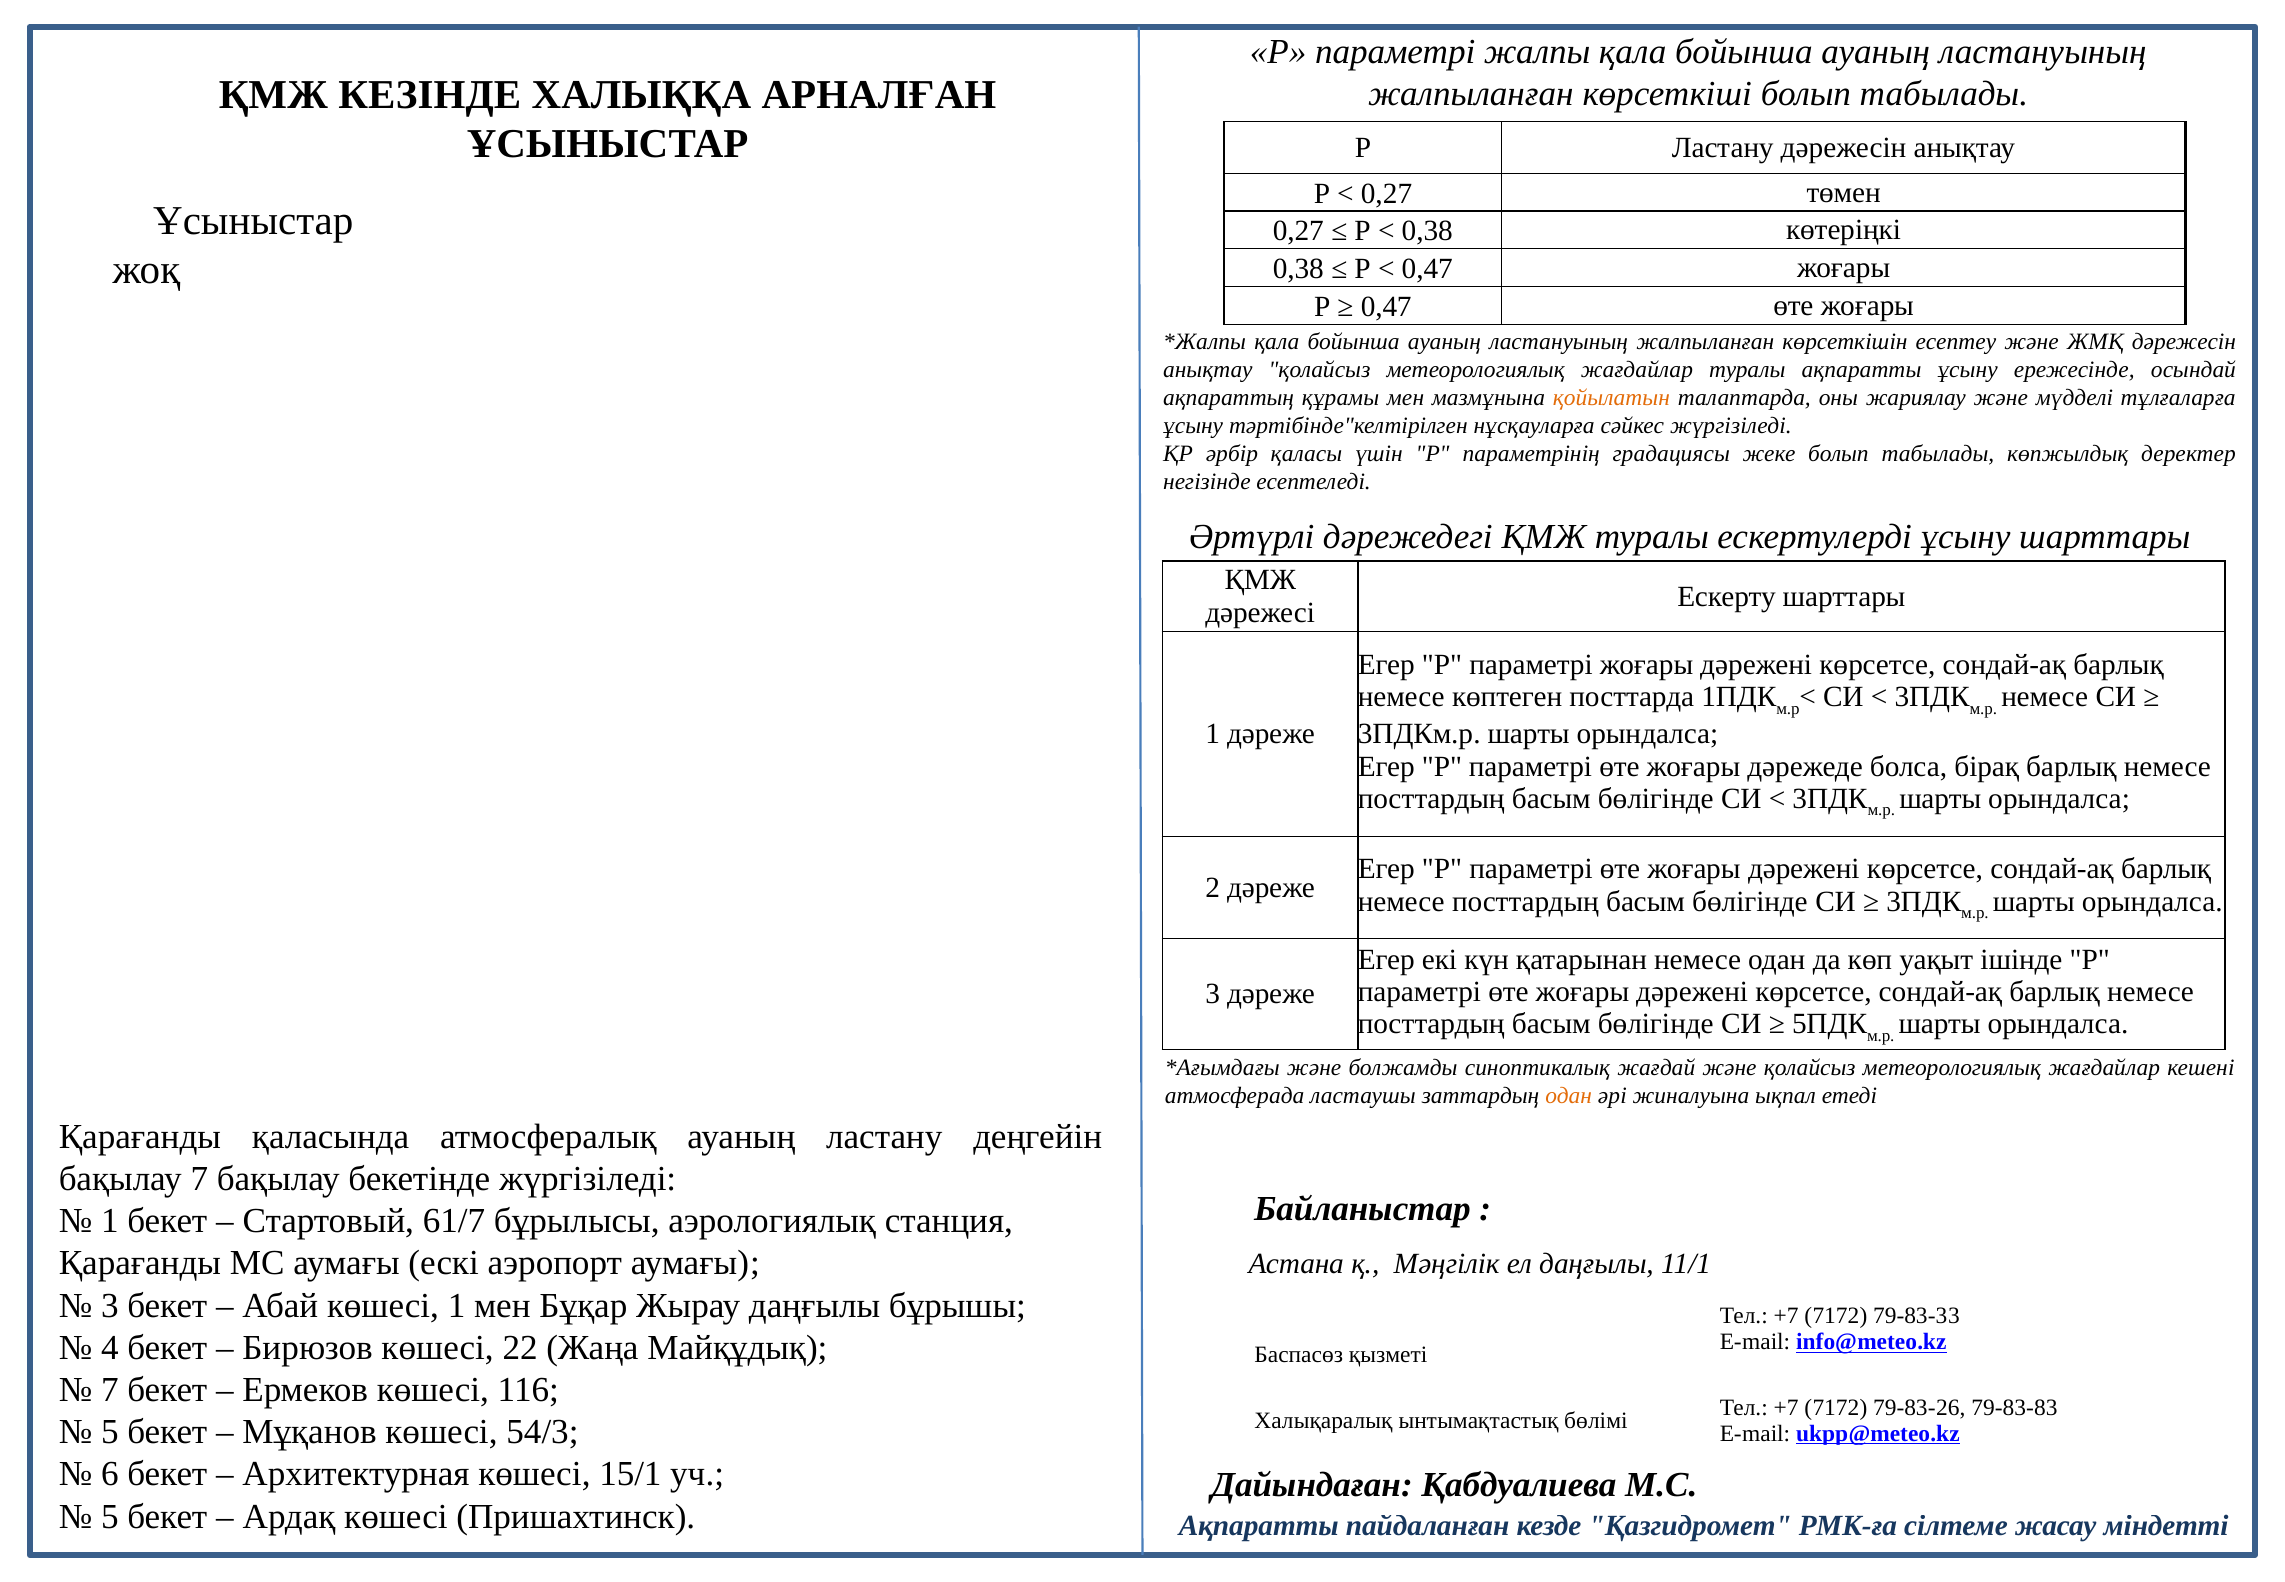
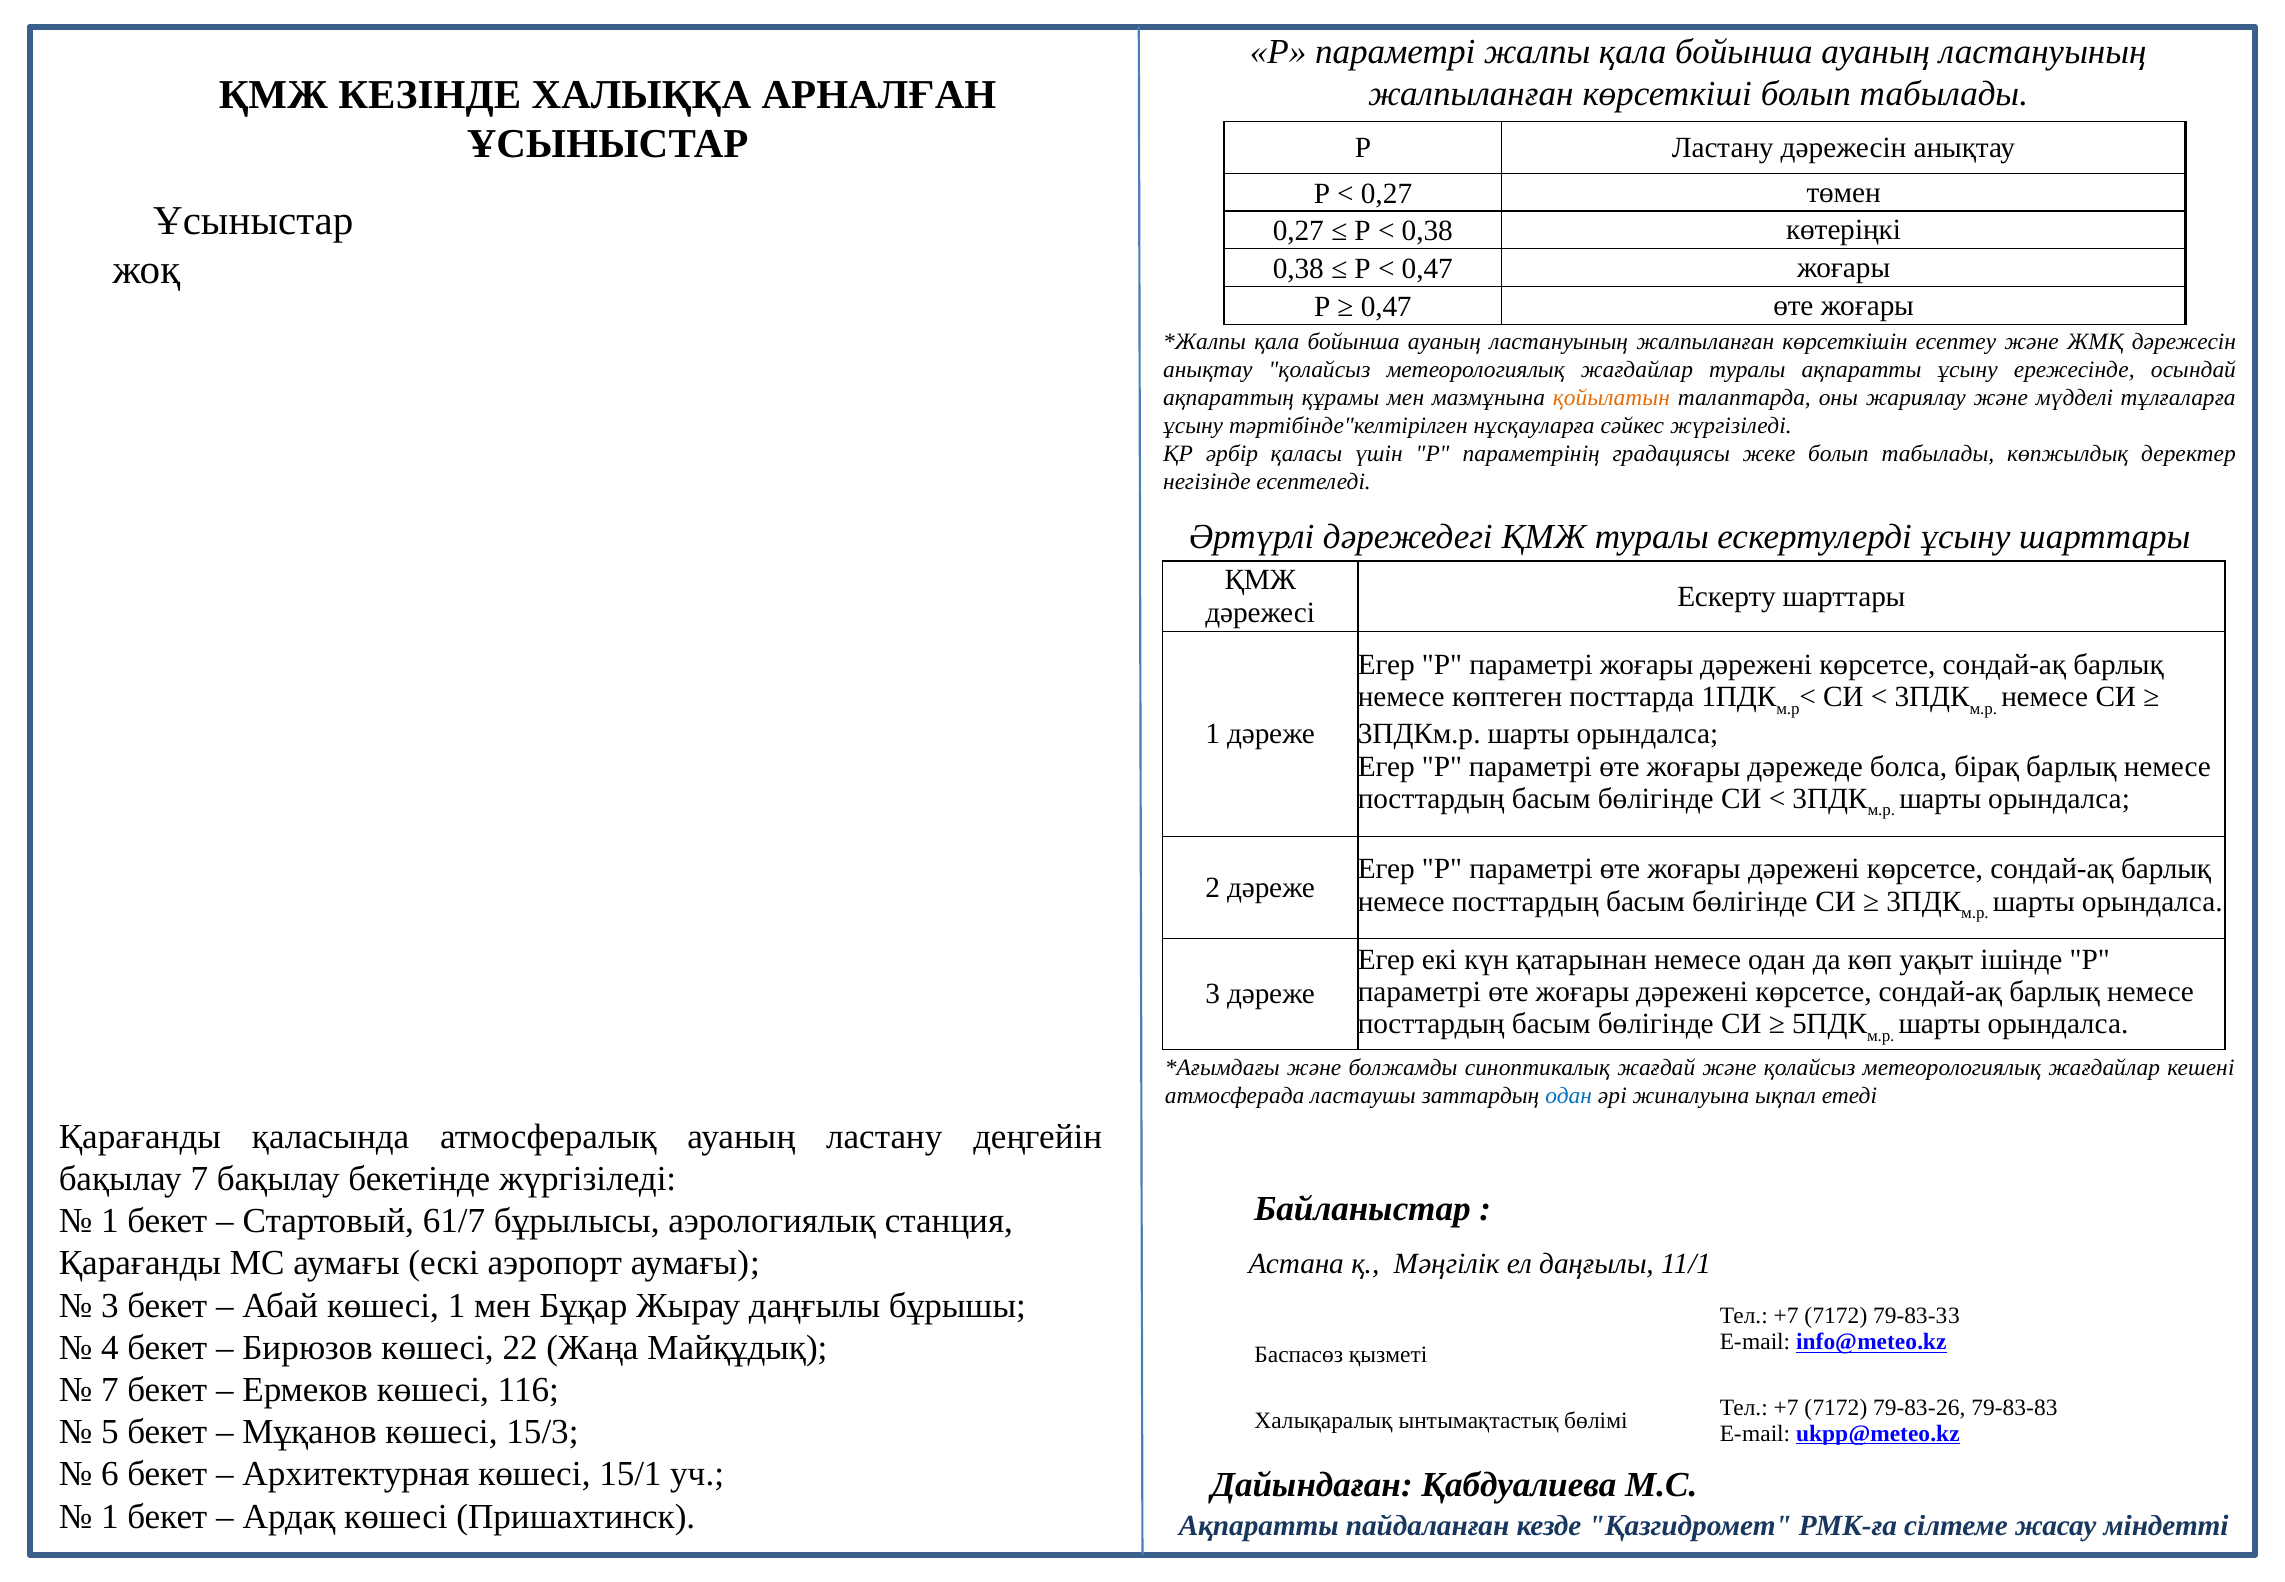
одан at (1569, 1096) colour: orange -> blue
54/3: 54/3 -> 15/3
5 at (110, 1516): 5 -> 1
